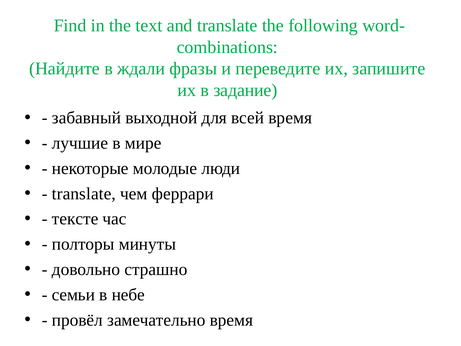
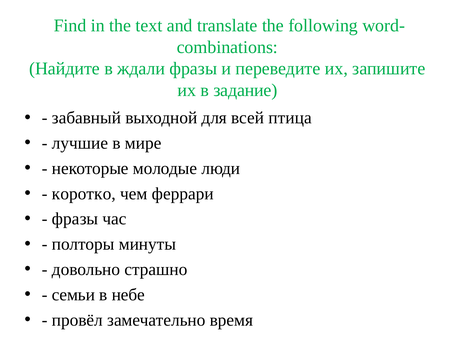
всей время: время -> птица
translate at (84, 194): translate -> коротко
тексте at (75, 219): тексте -> фразы
